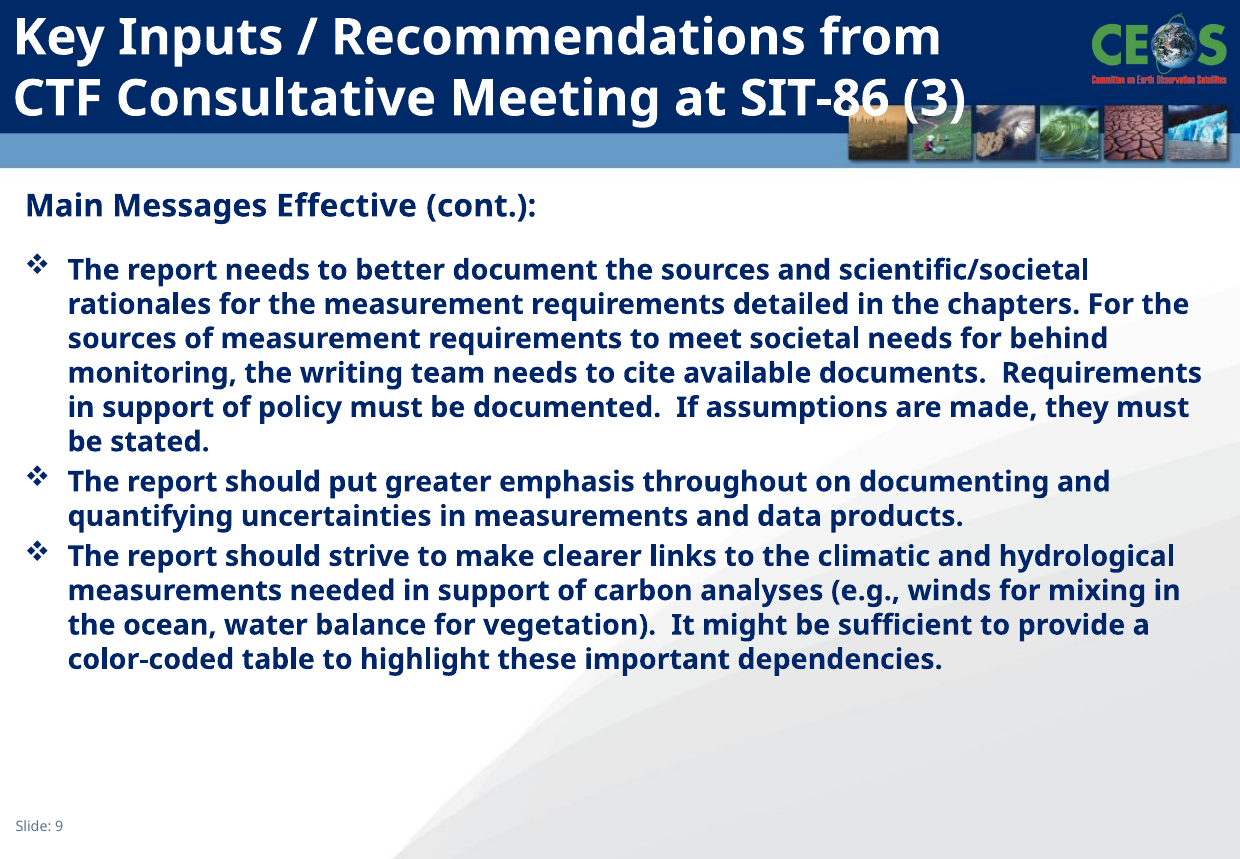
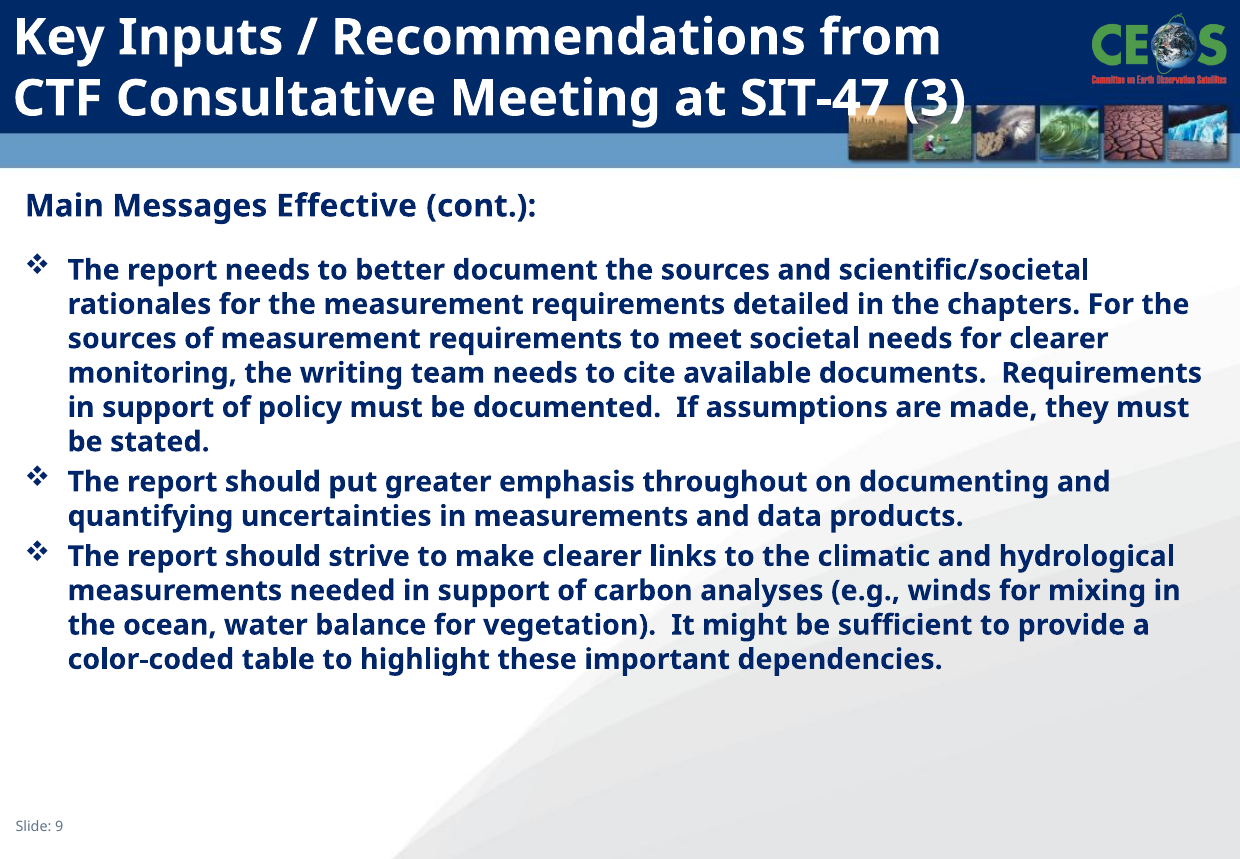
SIT-86: SIT-86 -> SIT-47
for behind: behind -> clearer
